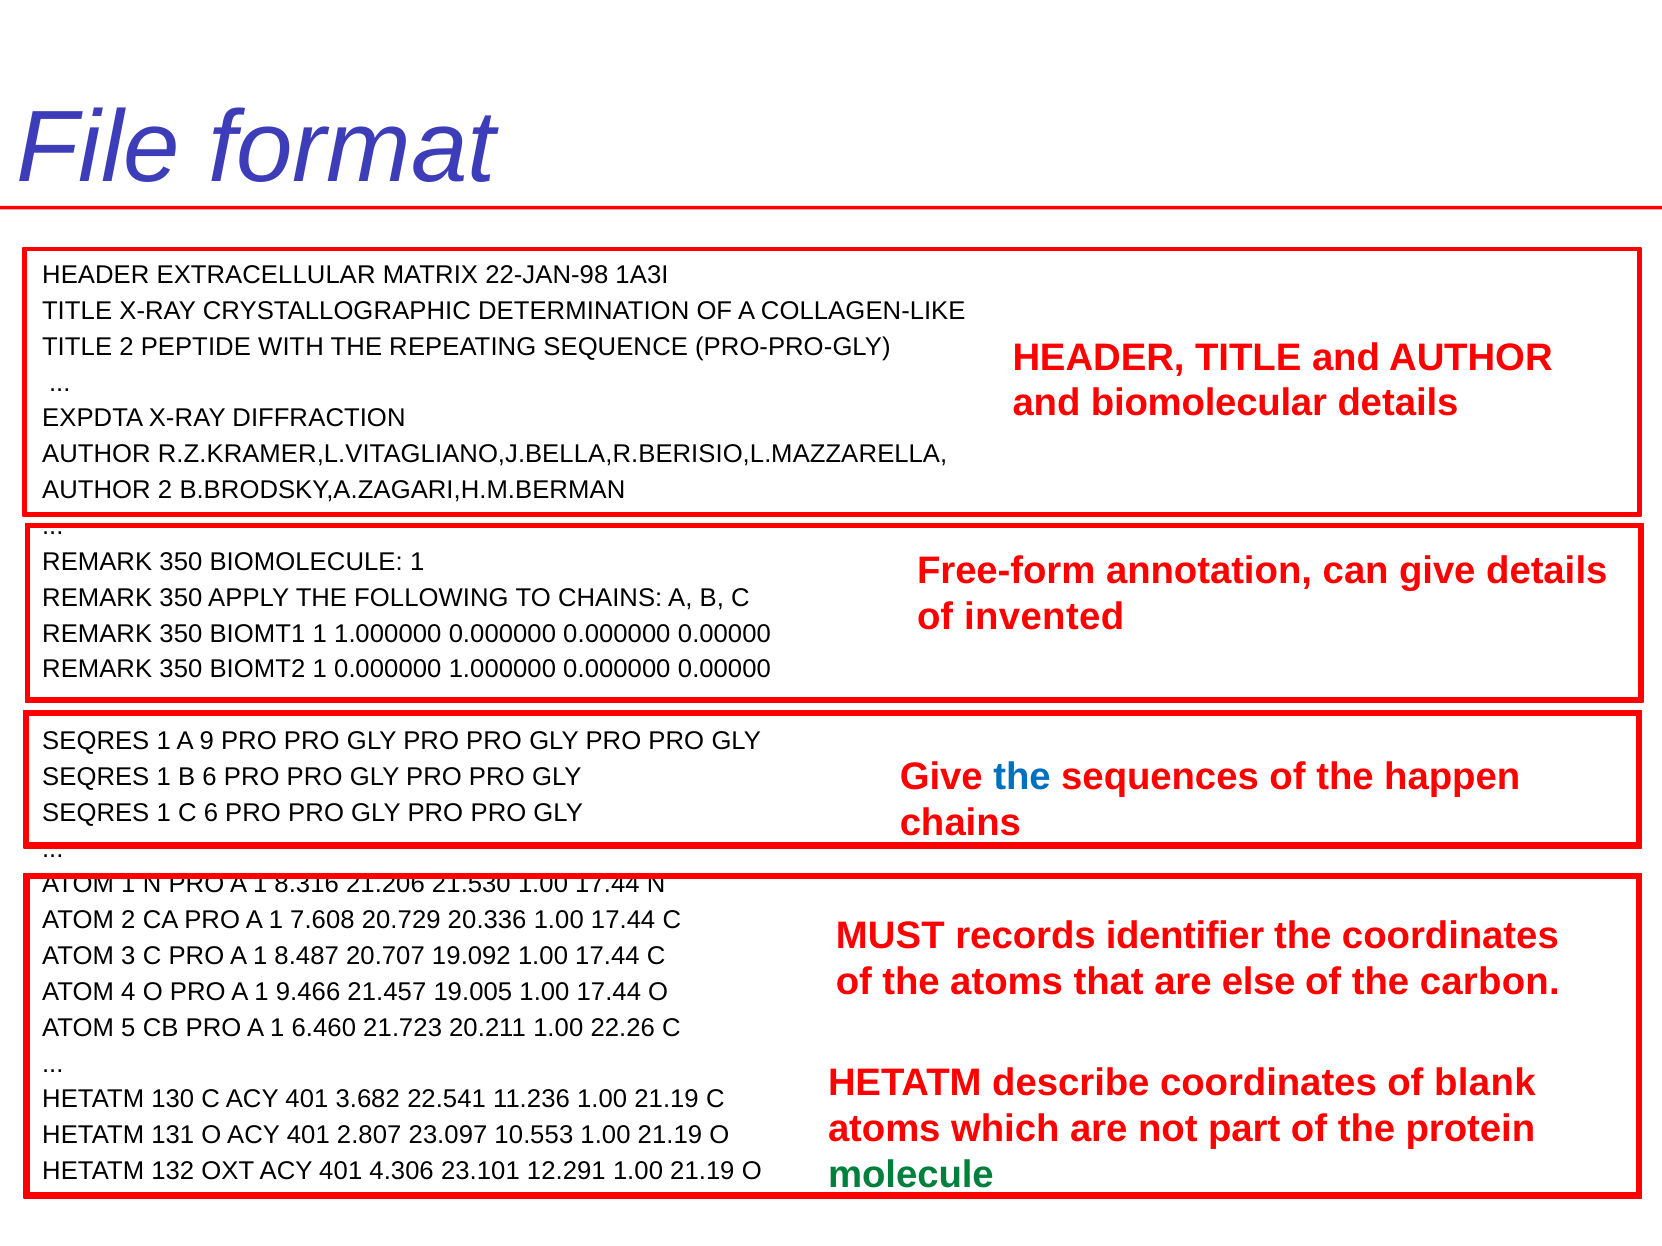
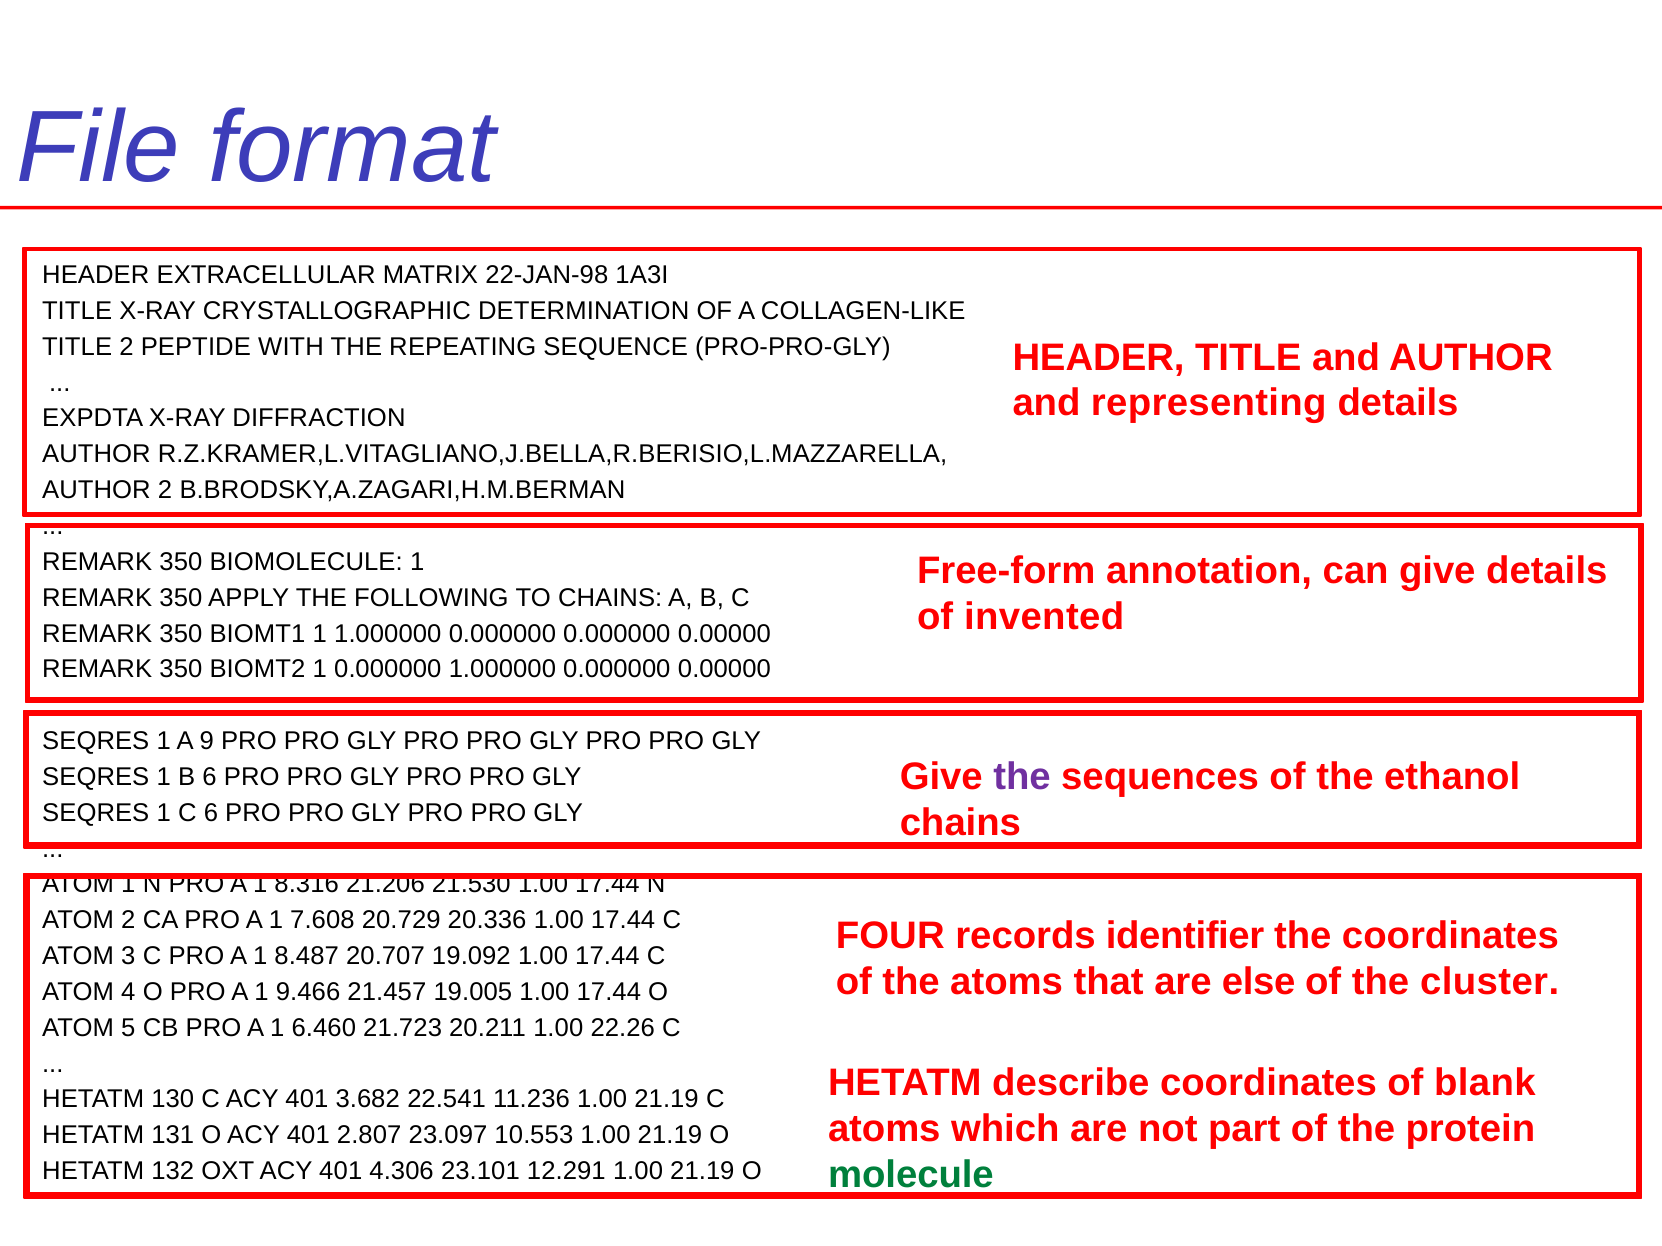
biomolecular: biomolecular -> representing
the at (1022, 777) colour: blue -> purple
happen: happen -> ethanol
MUST: MUST -> FOUR
carbon: carbon -> cluster
